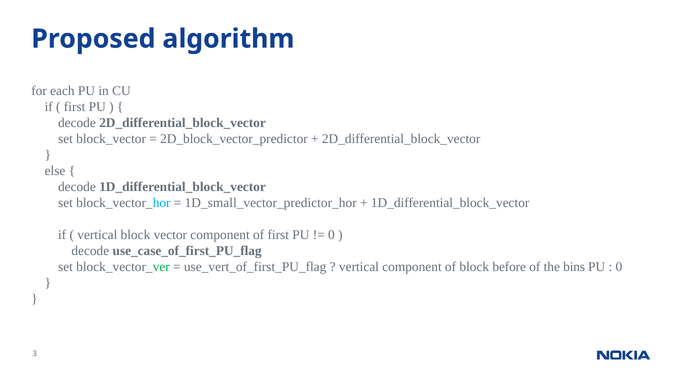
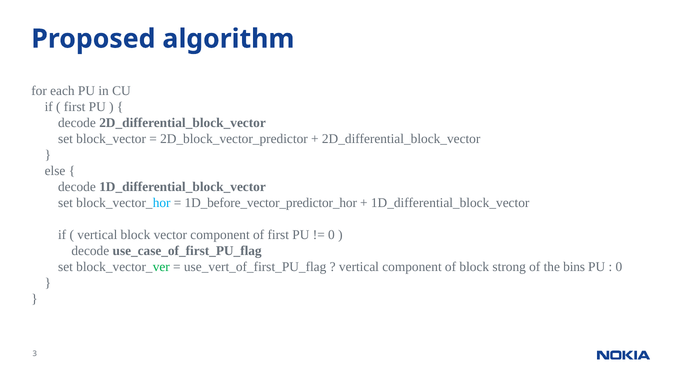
1D_small_vector_predictor_hor: 1D_small_vector_predictor_hor -> 1D_before_vector_predictor_hor
before: before -> strong
